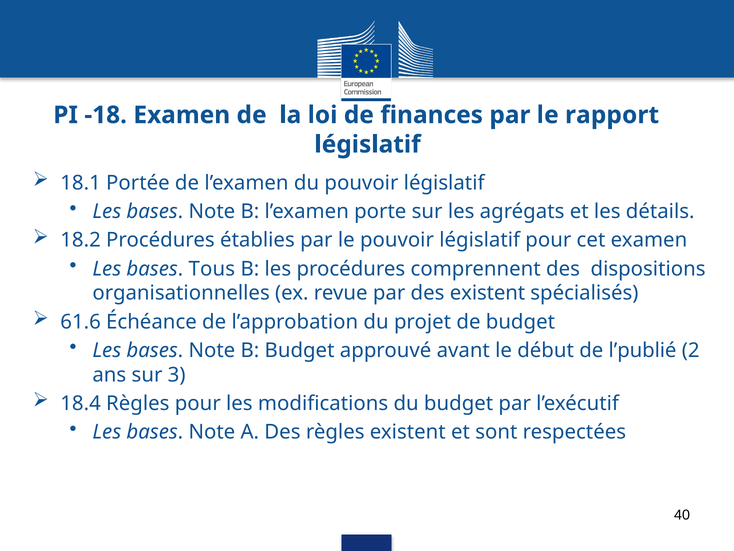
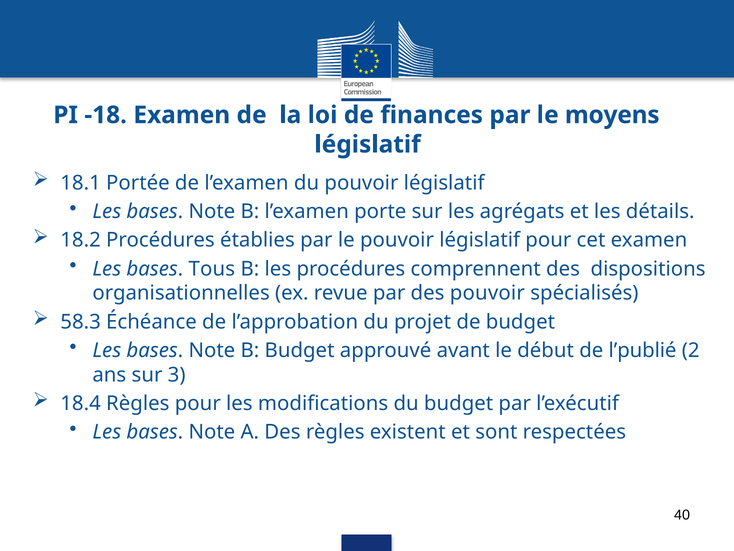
rapport: rapport -> moyens
des existent: existent -> pouvoir
61.6: 61.6 -> 58.3
